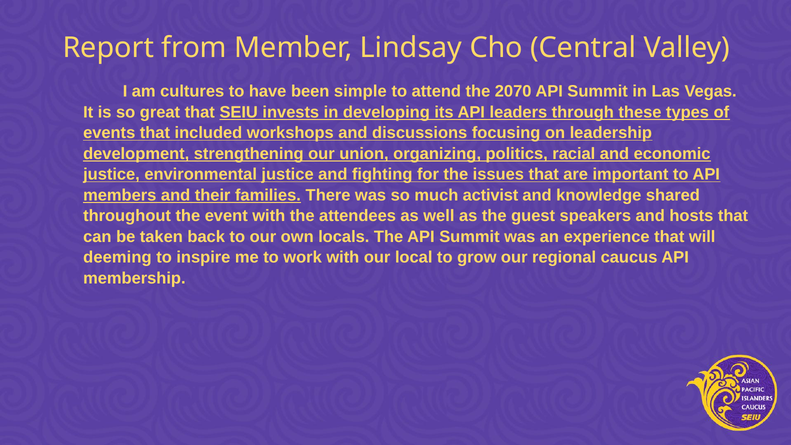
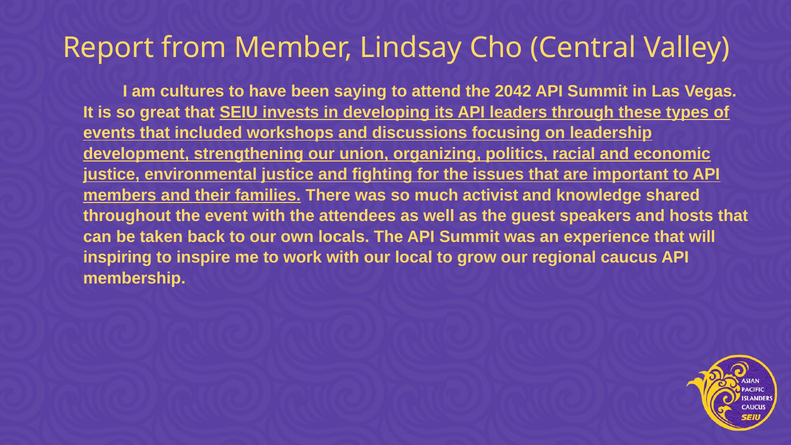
simple: simple -> saying
2070: 2070 -> 2042
deeming: deeming -> inspiring
